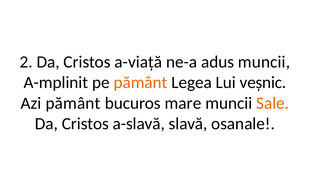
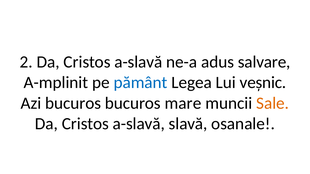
2 Da Cristos a-viață: a-viață -> a-slavă
adus muncii: muncii -> salvare
pământ at (140, 83) colour: orange -> blue
Azi pământ: pământ -> bucuros
